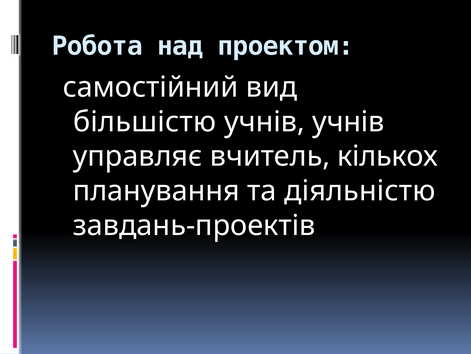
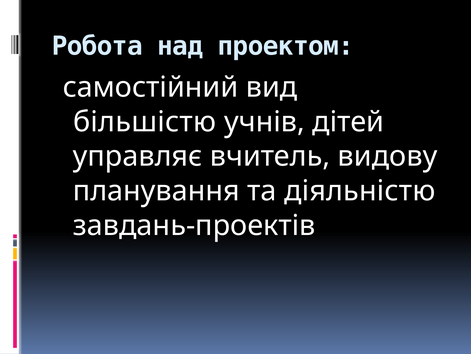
учнів учнів: учнів -> дітей
кількох: кількох -> видову
